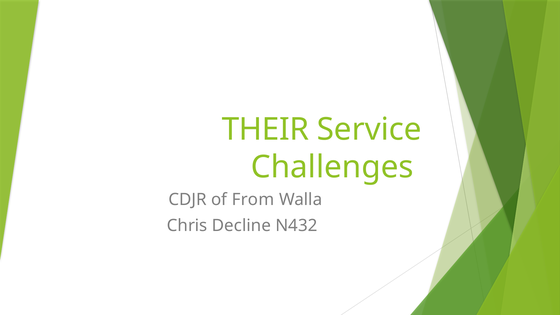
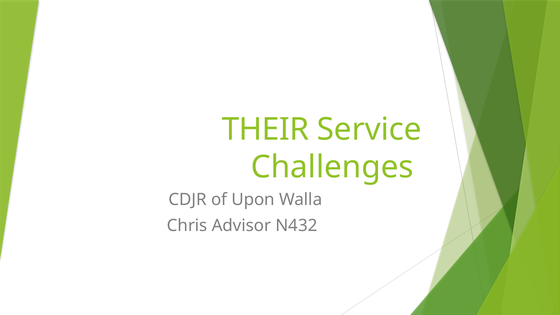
From: From -> Upon
Decline: Decline -> Advisor
